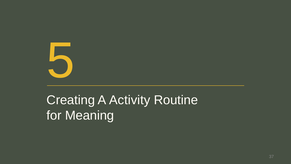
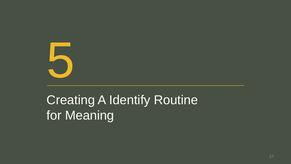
Activity: Activity -> Identify
